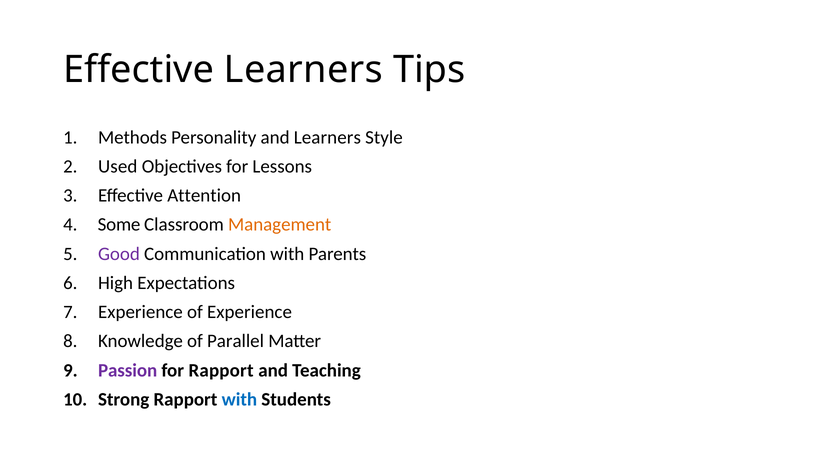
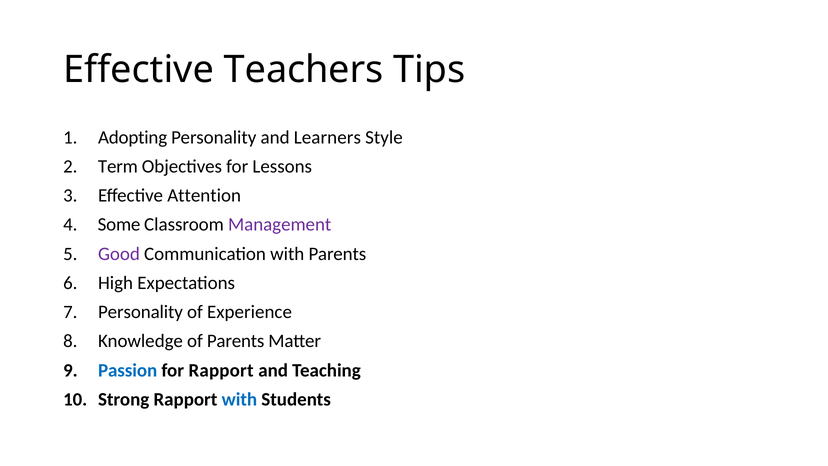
Effective Learners: Learners -> Teachers
Methods: Methods -> Adopting
Used: Used -> Term
Management colour: orange -> purple
Experience at (140, 312): Experience -> Personality
of Parallel: Parallel -> Parents
Passion colour: purple -> blue
